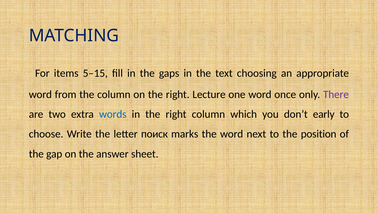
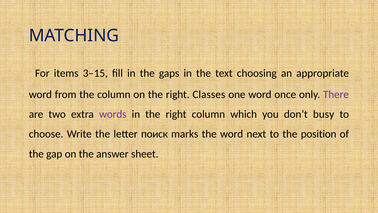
5–15: 5–15 -> 3–15
Lecture: Lecture -> Classes
words colour: blue -> purple
early: early -> busy
